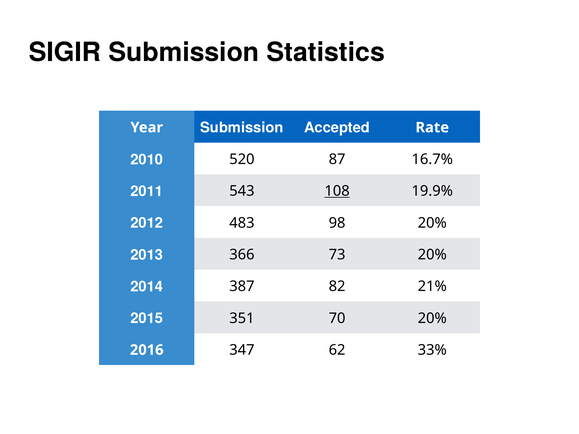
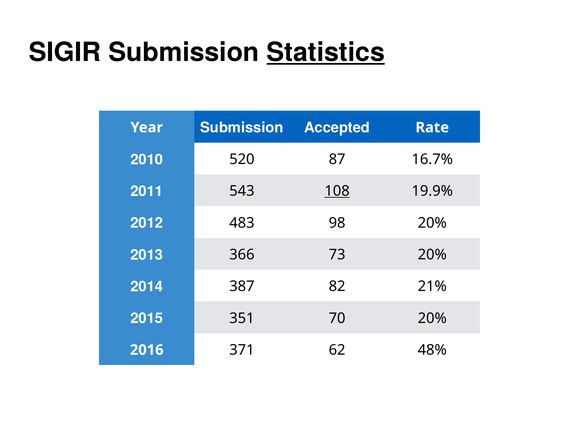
Statistics underline: none -> present
347: 347 -> 371
33%: 33% -> 48%
